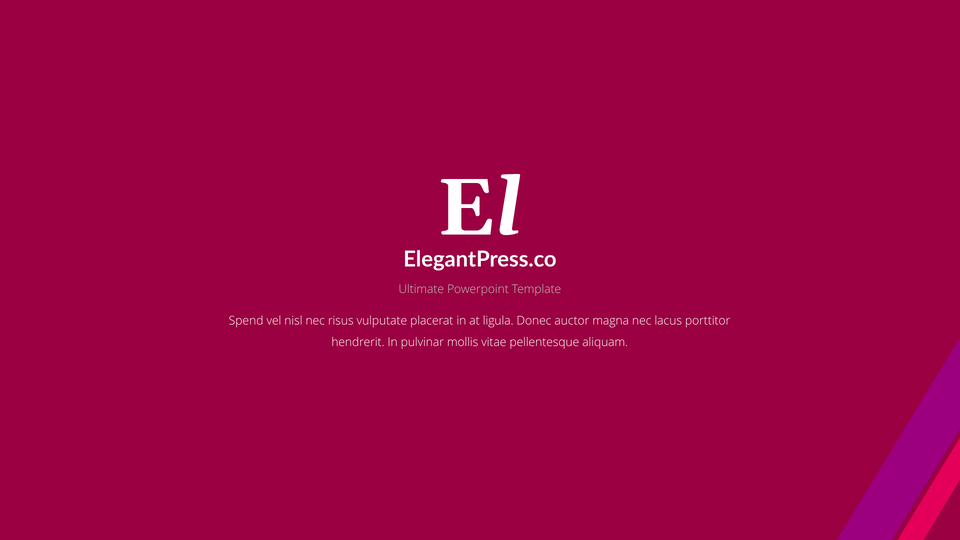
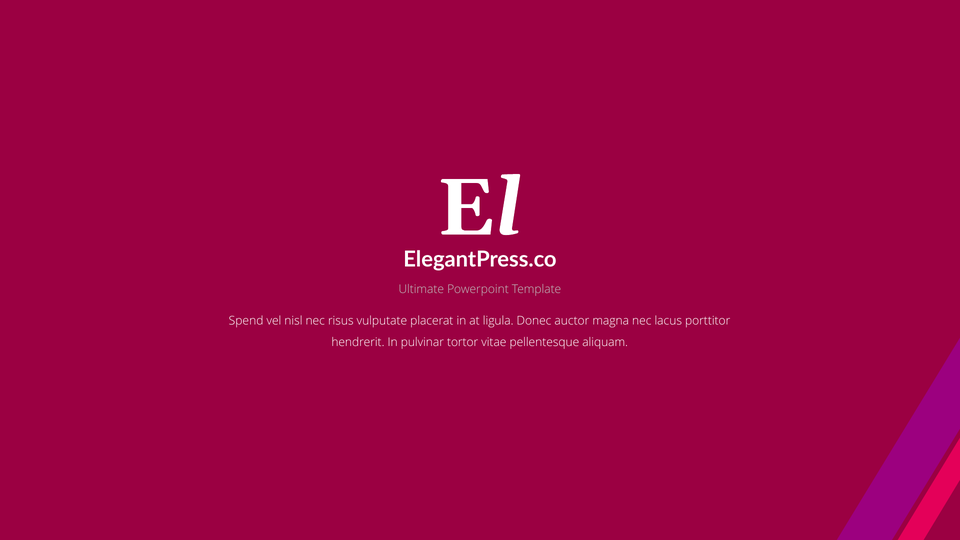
mollis: mollis -> tortor
